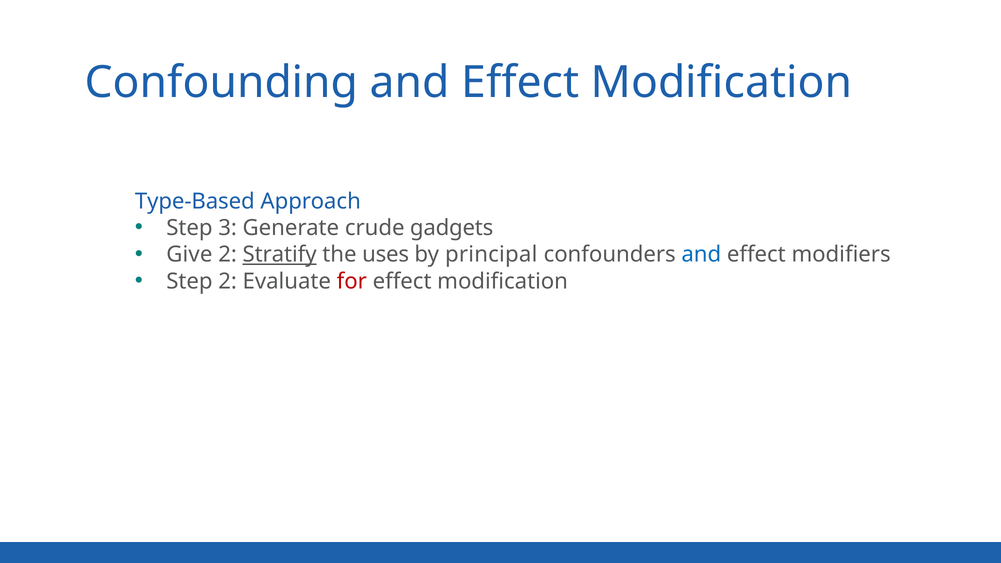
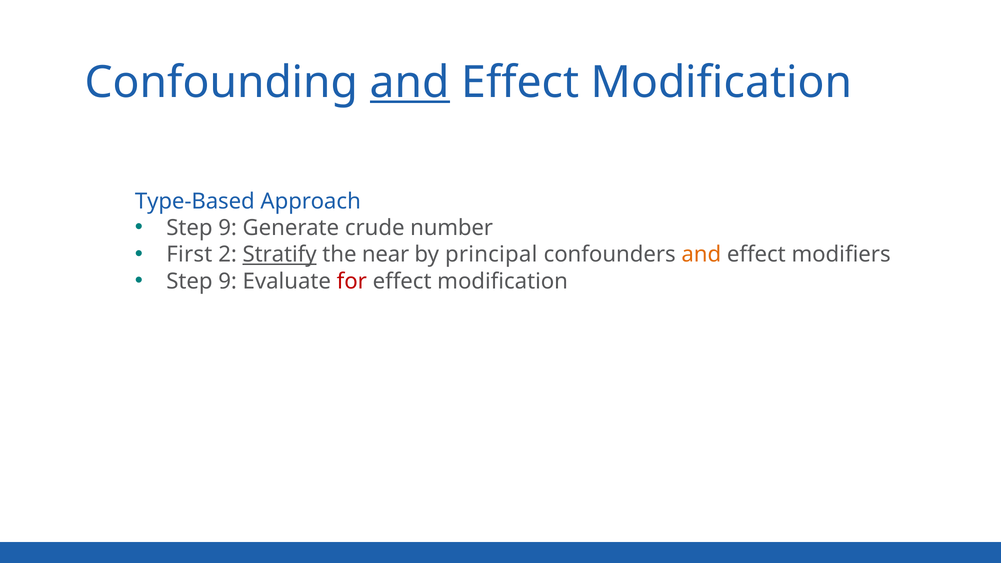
and at (410, 83) underline: none -> present
3 at (228, 228): 3 -> 9
gadgets: gadgets -> number
Give: Give -> First
uses: uses -> near
and at (701, 255) colour: blue -> orange
2 at (228, 281): 2 -> 9
